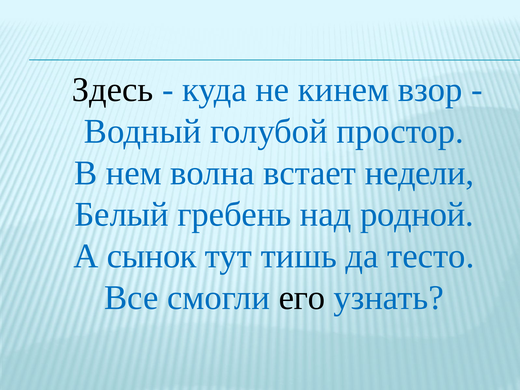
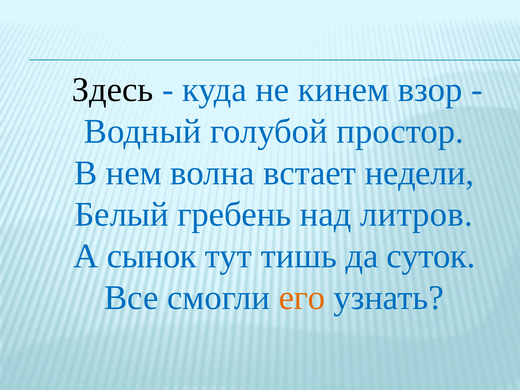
родной: родной -> литров
тесто: тесто -> суток
его colour: black -> orange
